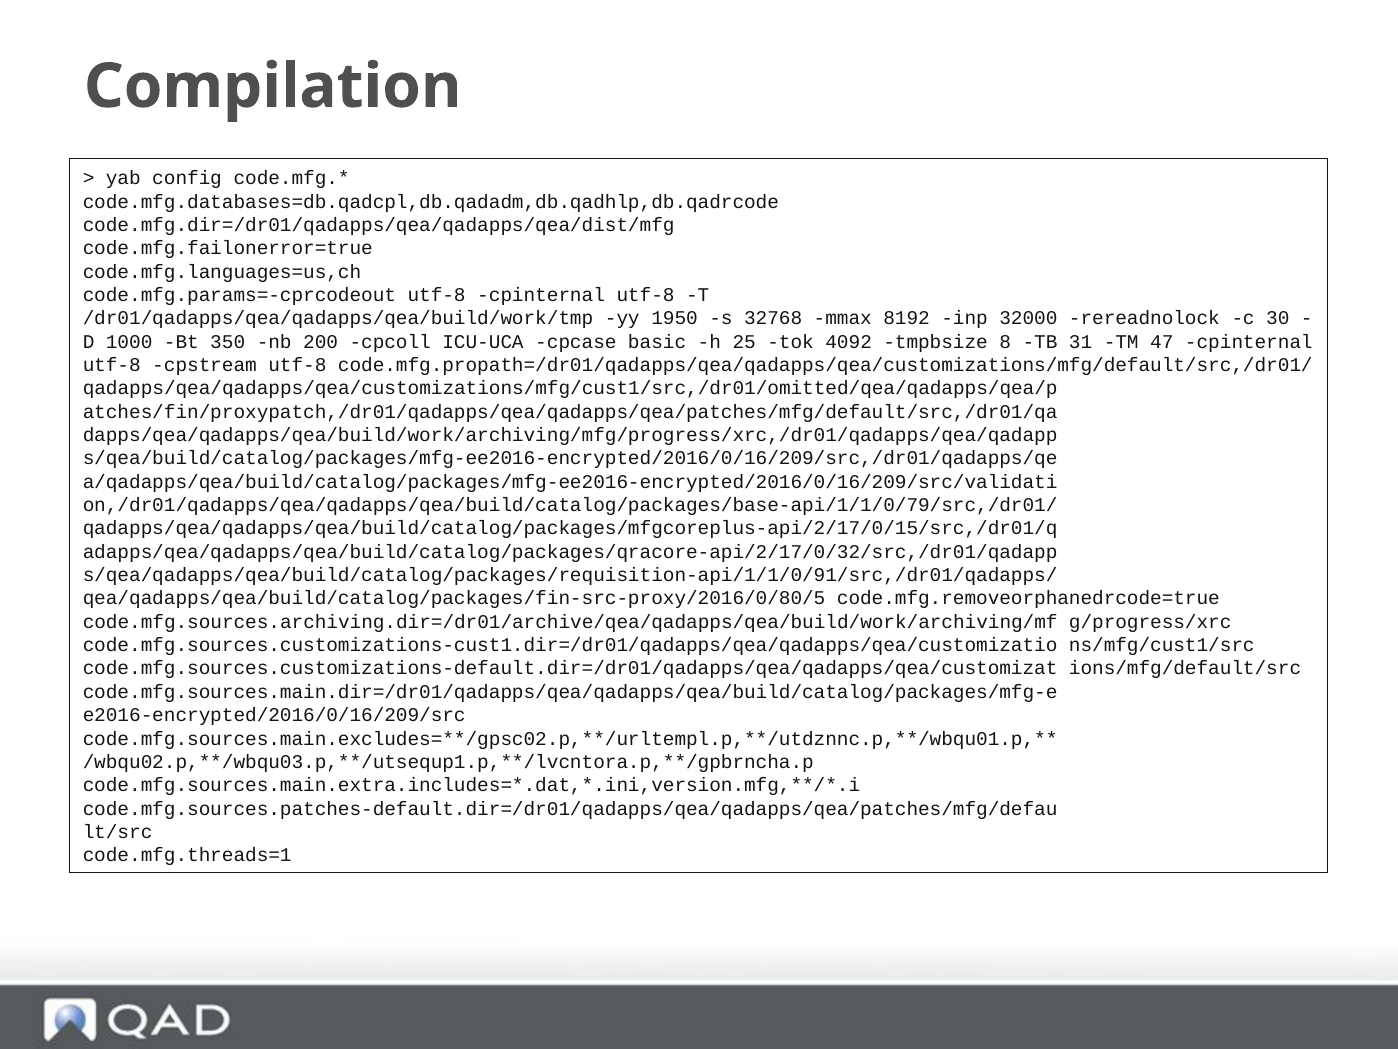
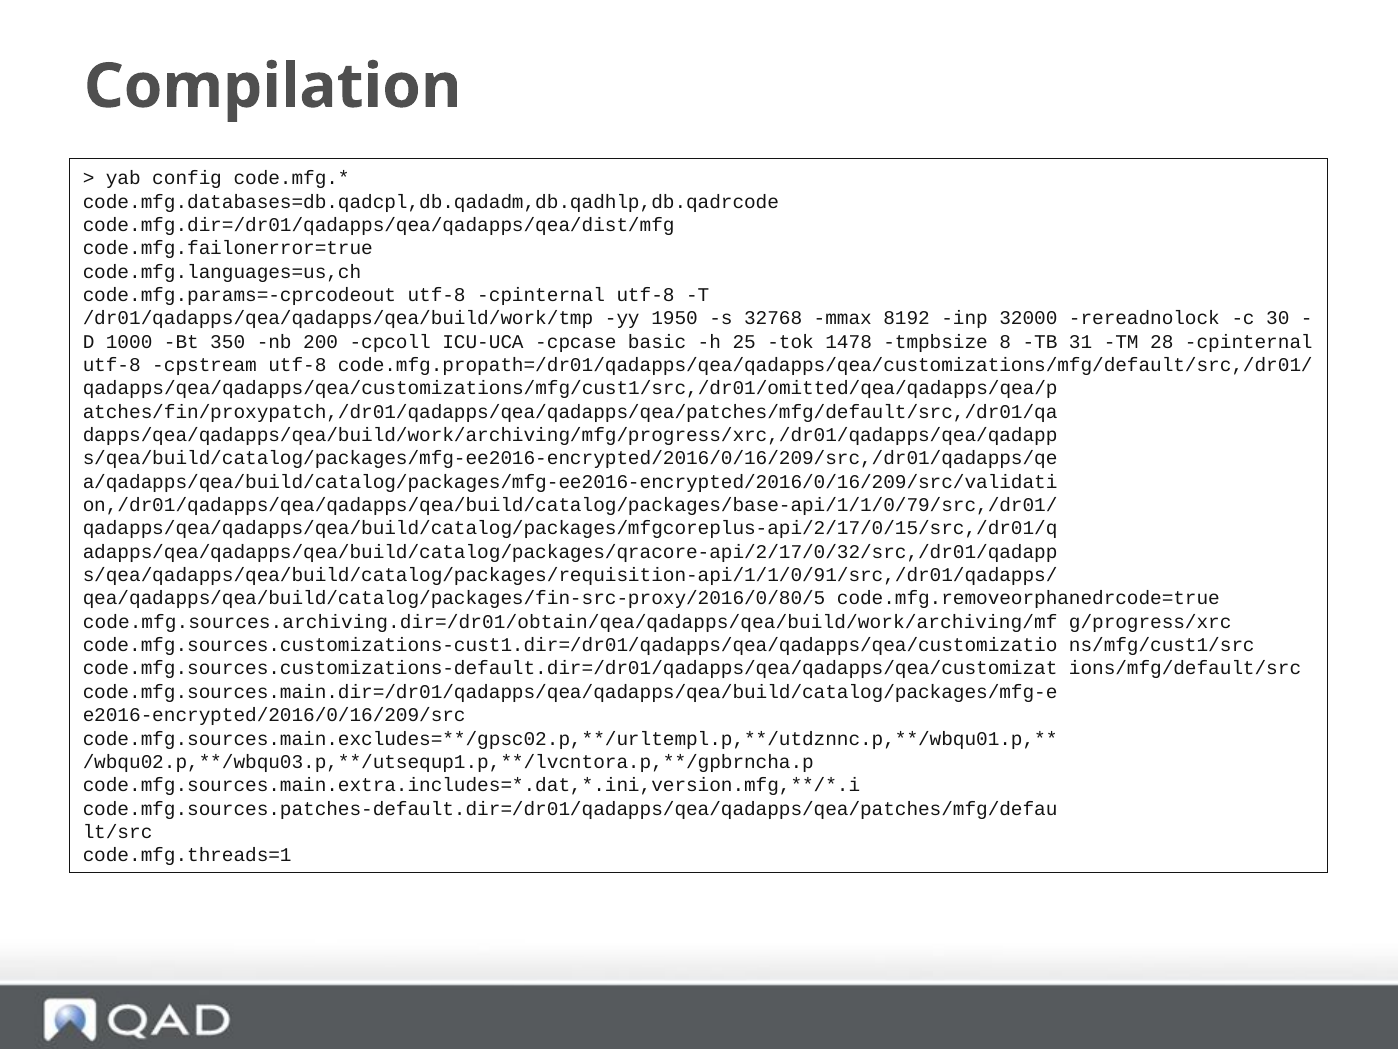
4092: 4092 -> 1478
47: 47 -> 28
code.mfg.sources.archiving.dir=/dr01/archive/qea/qadapps/qea/build/work/archiving/mf: code.mfg.sources.archiving.dir=/dr01/archive/qea/qadapps/qea/build/work/archiving/mf -> code.mfg.sources.archiving.dir=/dr01/obtain/qea/qadapps/qea/build/work/archiving/mf
